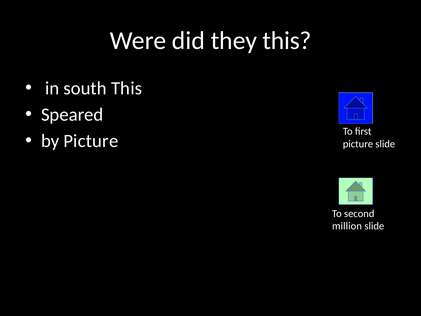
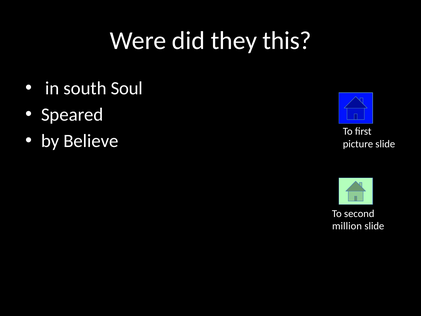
south This: This -> Soul
by Picture: Picture -> Believe
